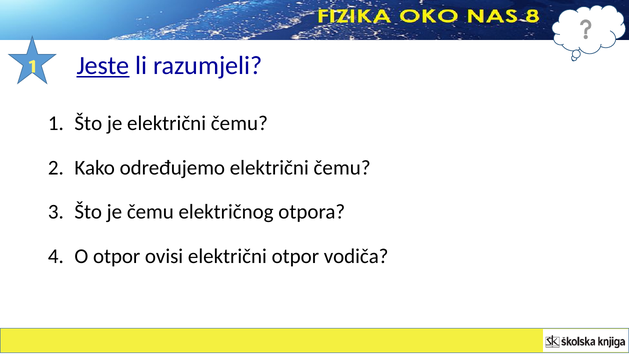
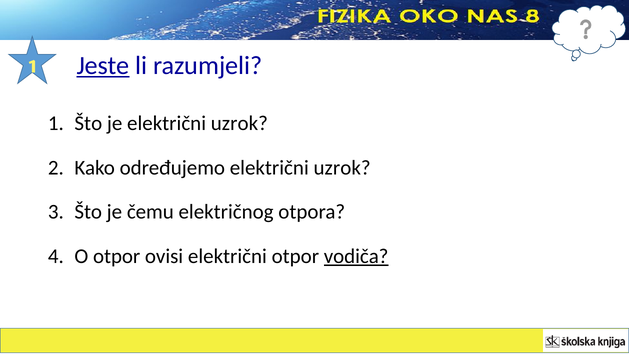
je električni čemu: čemu -> uzrok
određujemo električni čemu: čemu -> uzrok
vodiča underline: none -> present
